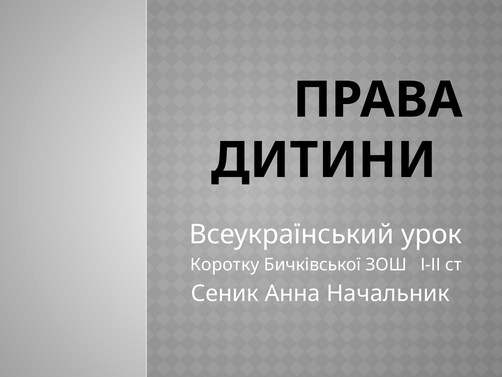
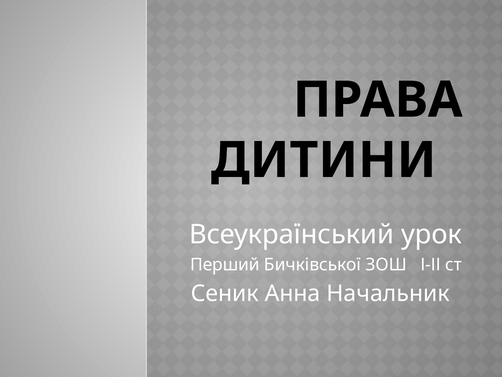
Коротку: Коротку -> Перший
